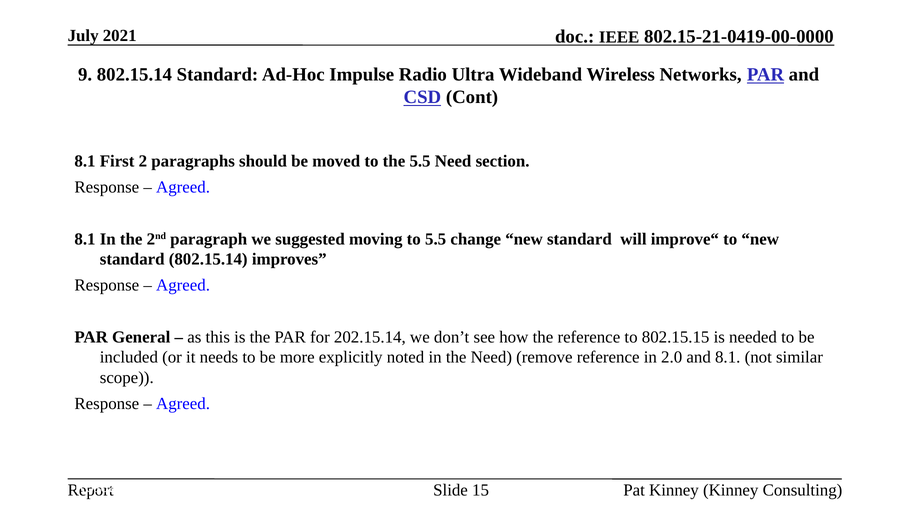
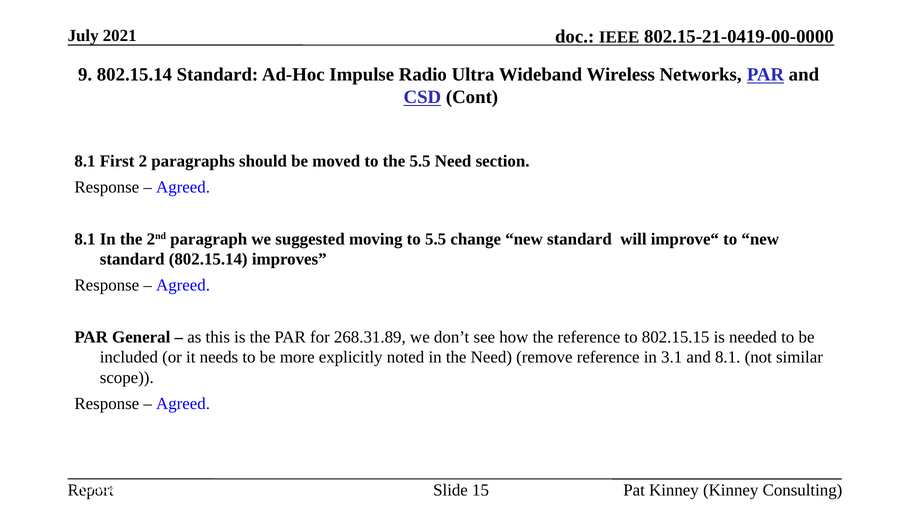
202.15.14: 202.15.14 -> 268.31.89
2.0: 2.0 -> 3.1
